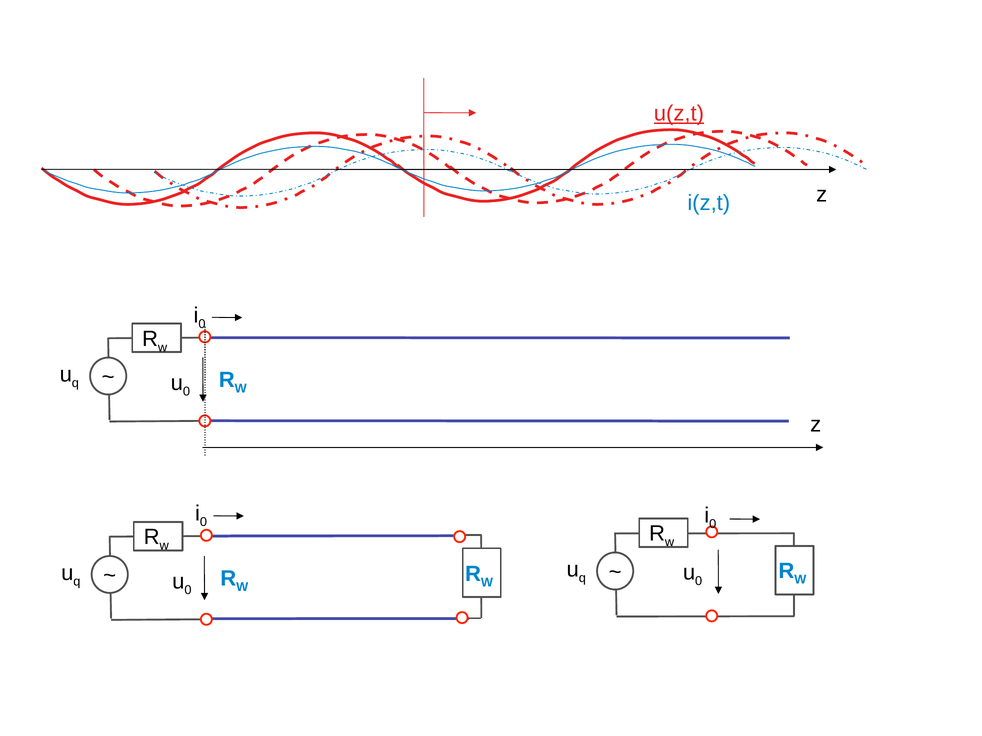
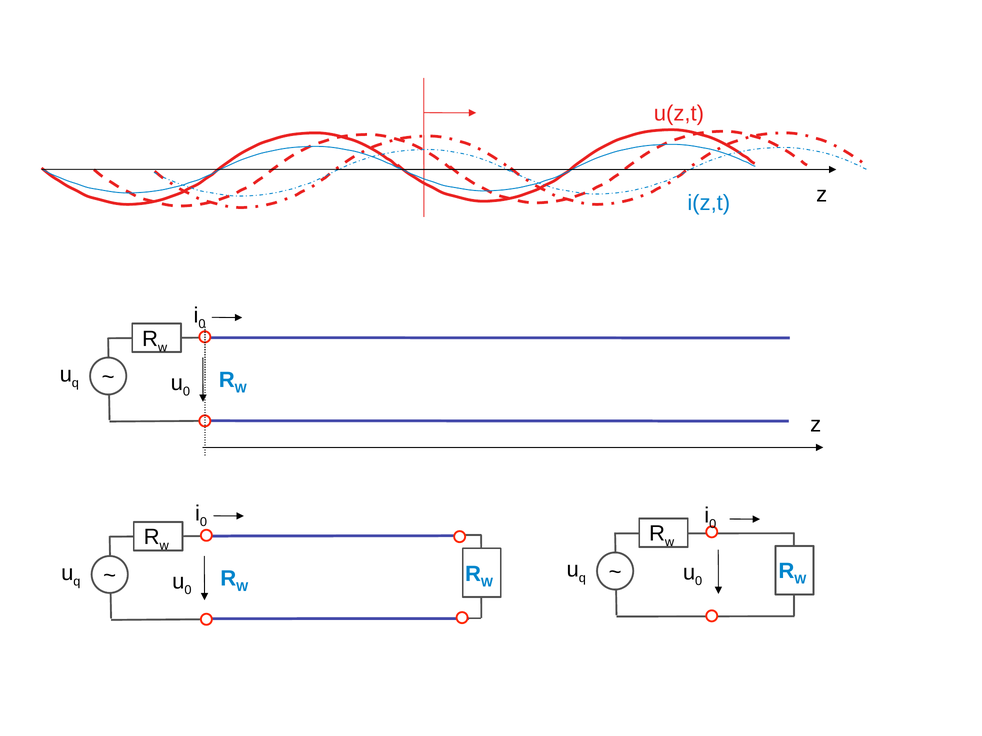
u(z,t underline: present -> none
